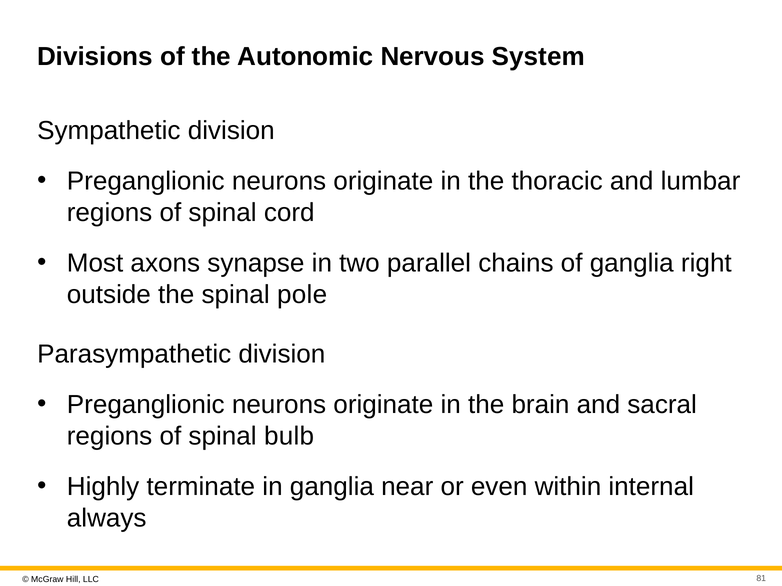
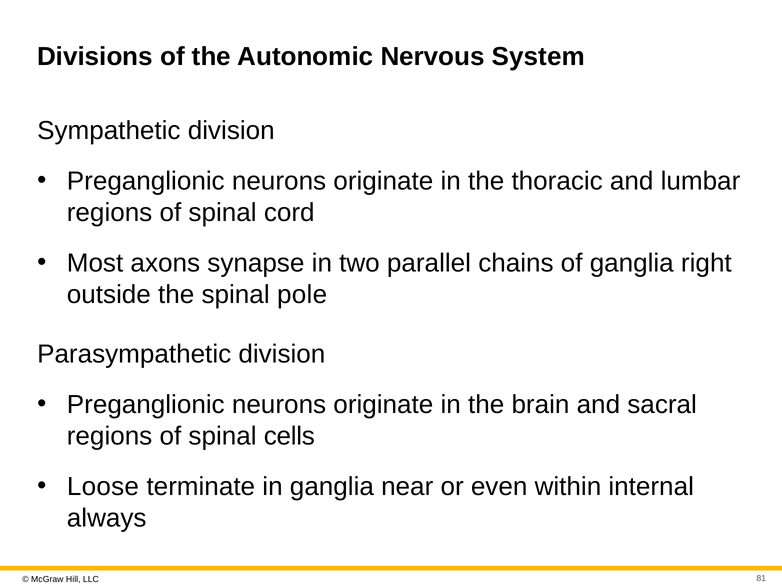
bulb: bulb -> cells
Highly: Highly -> Loose
